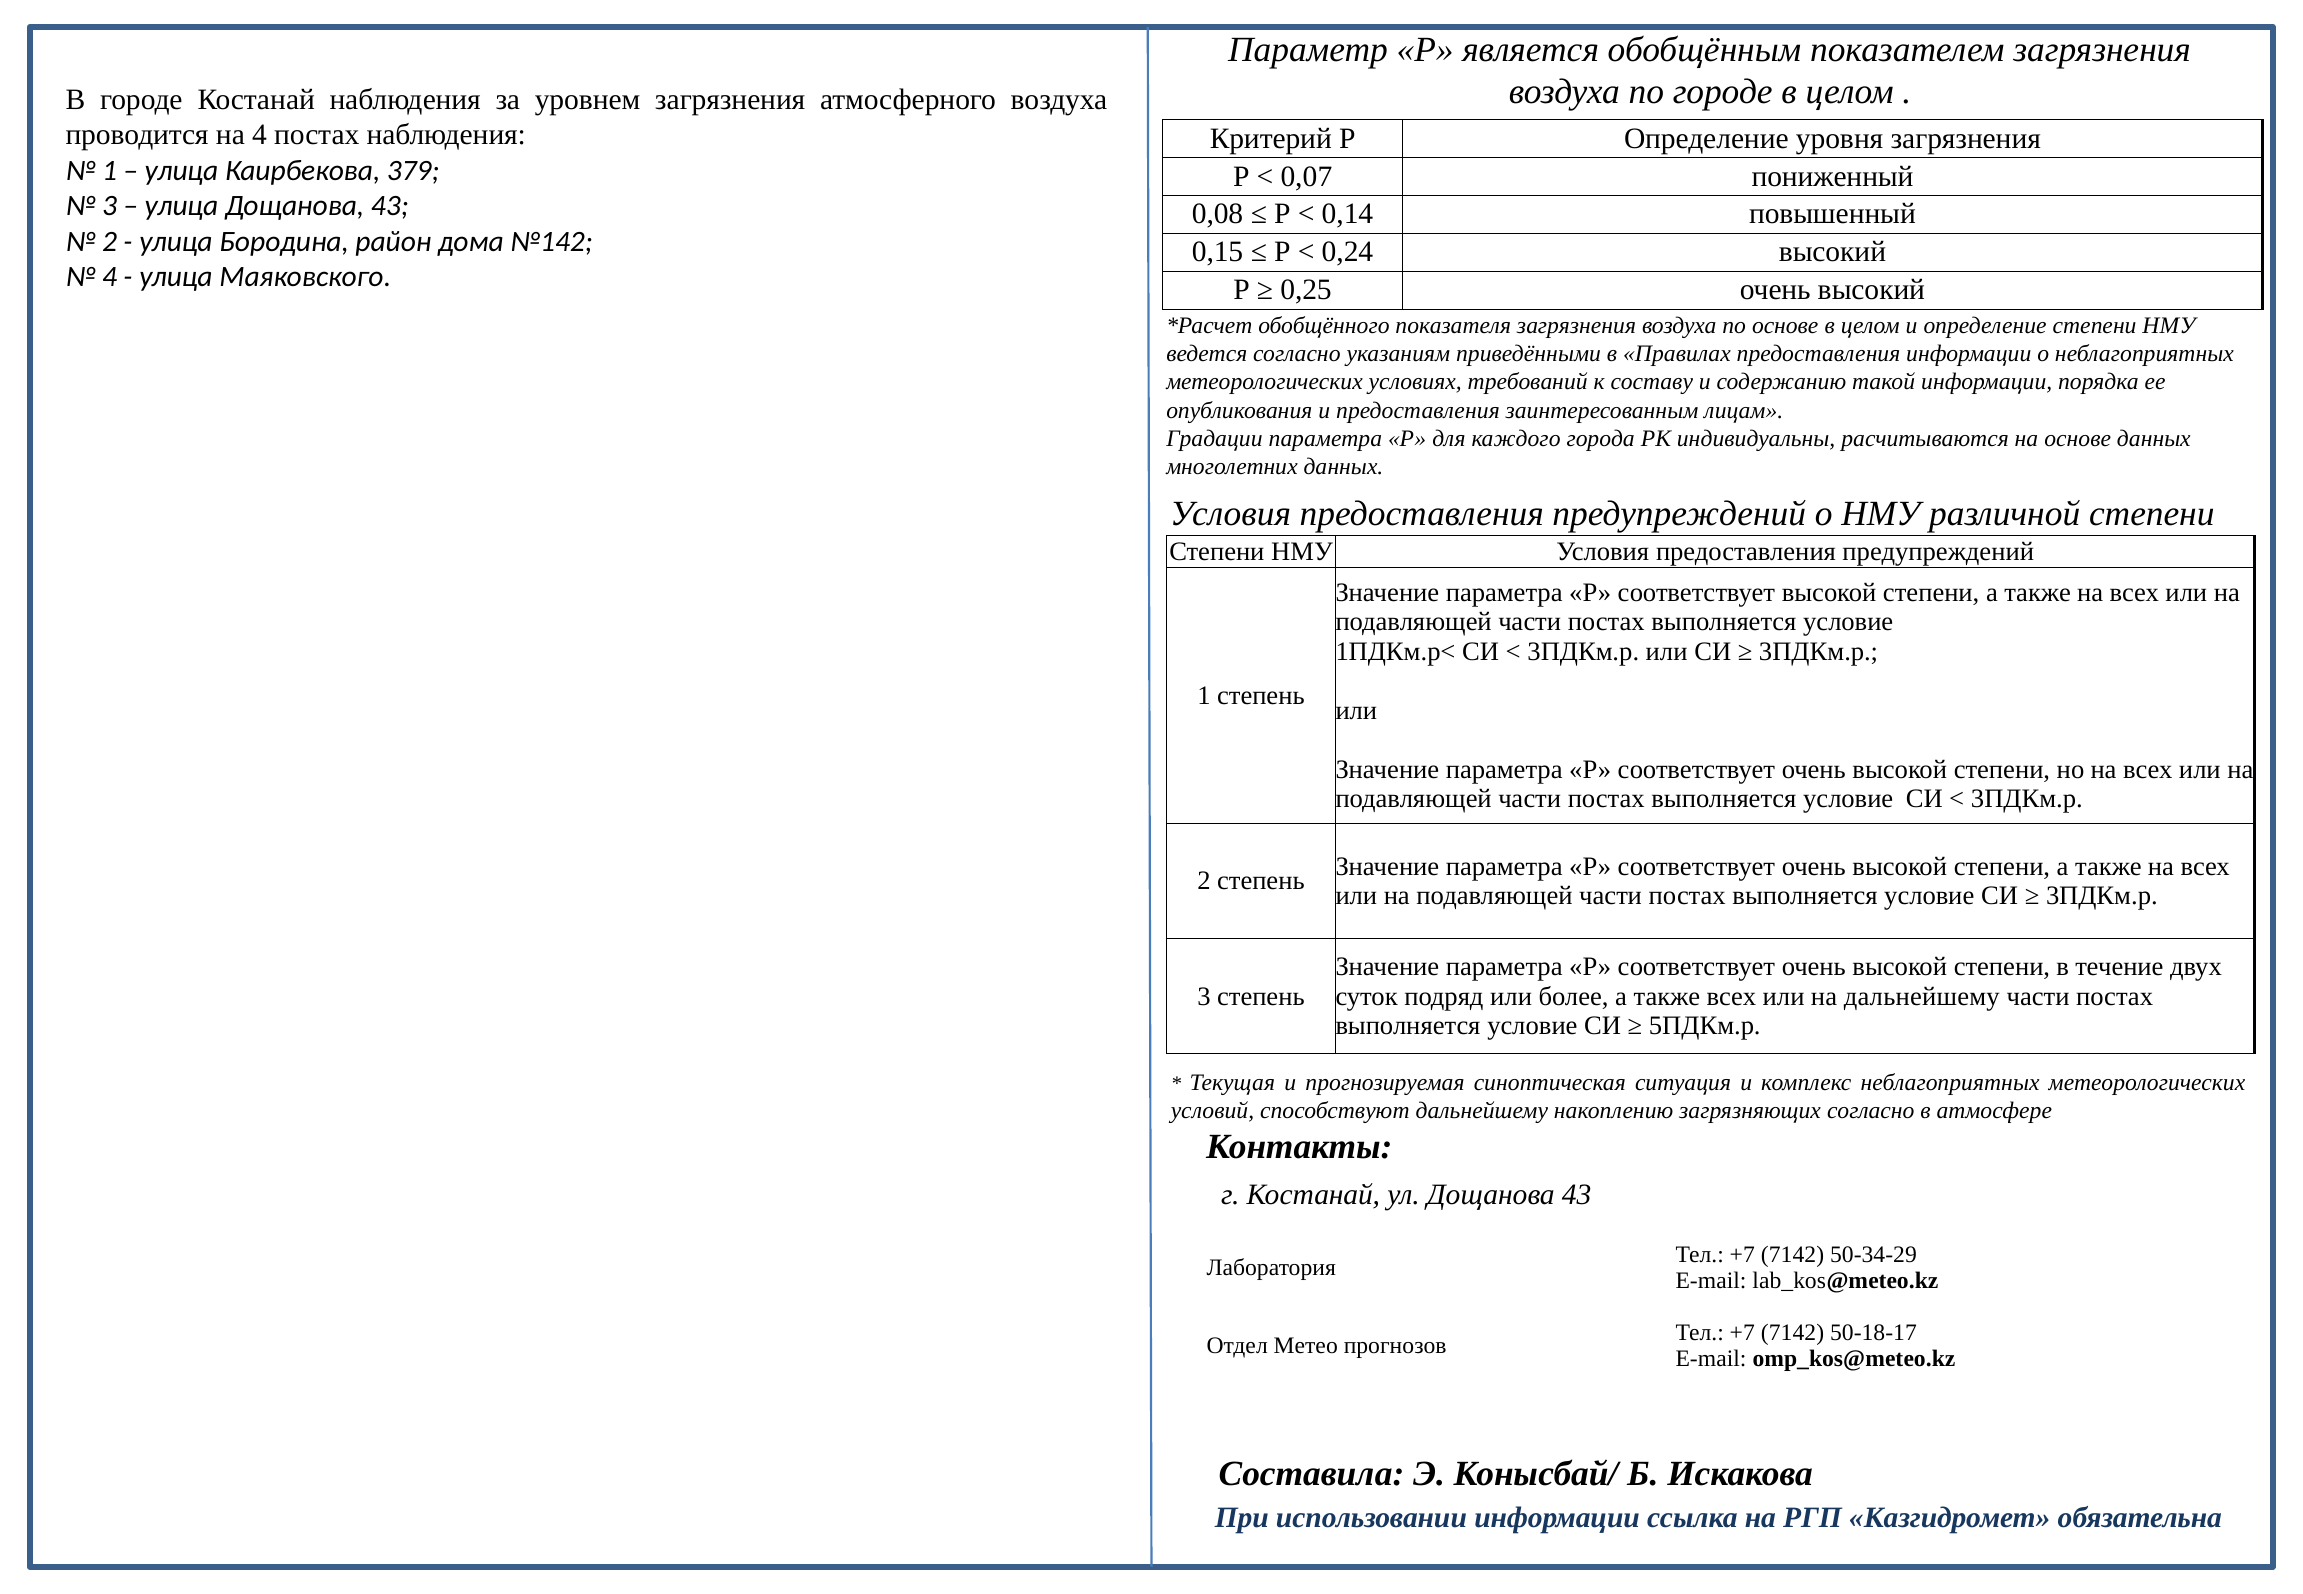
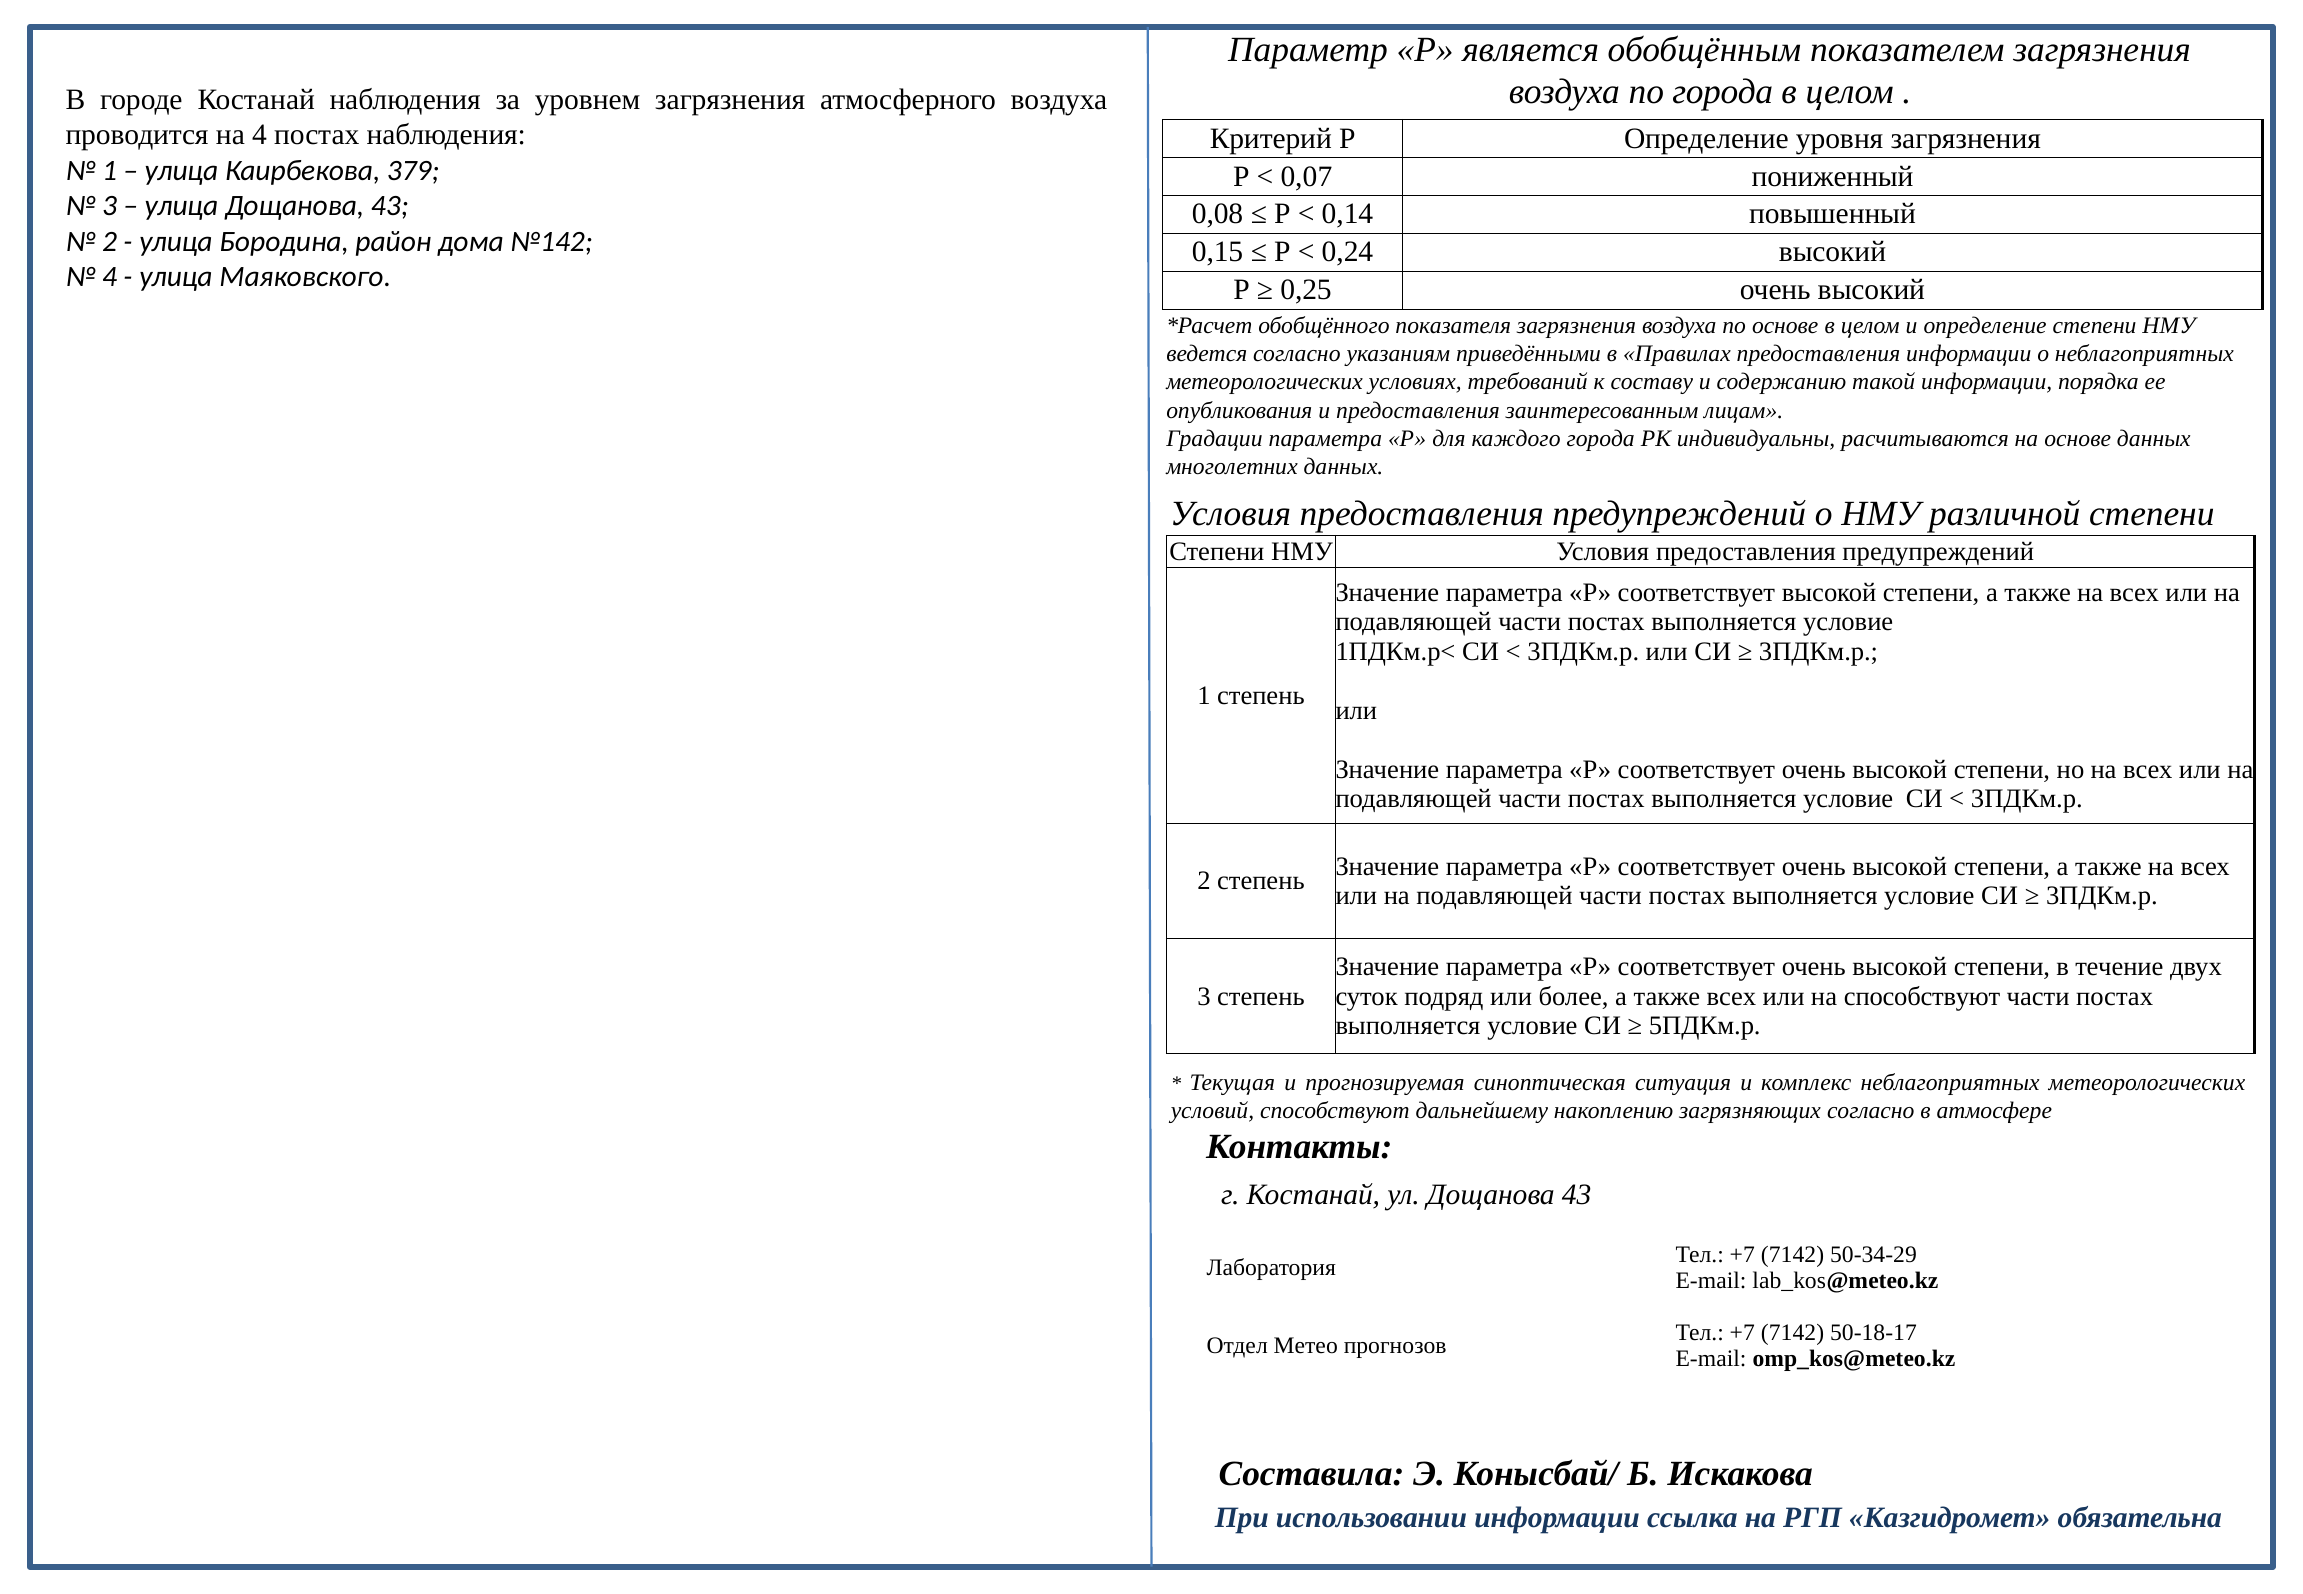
по городе: городе -> города
на дальнейшему: дальнейшему -> способствуют
